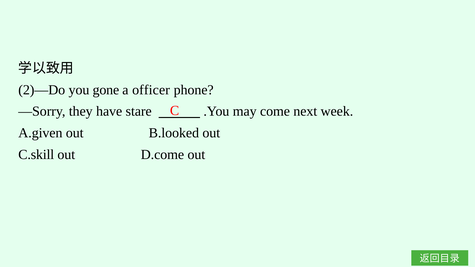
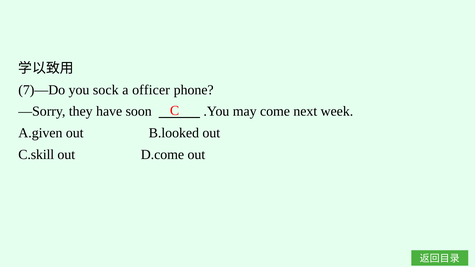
2)—Do: 2)—Do -> 7)—Do
gone: gone -> sock
stare: stare -> soon
